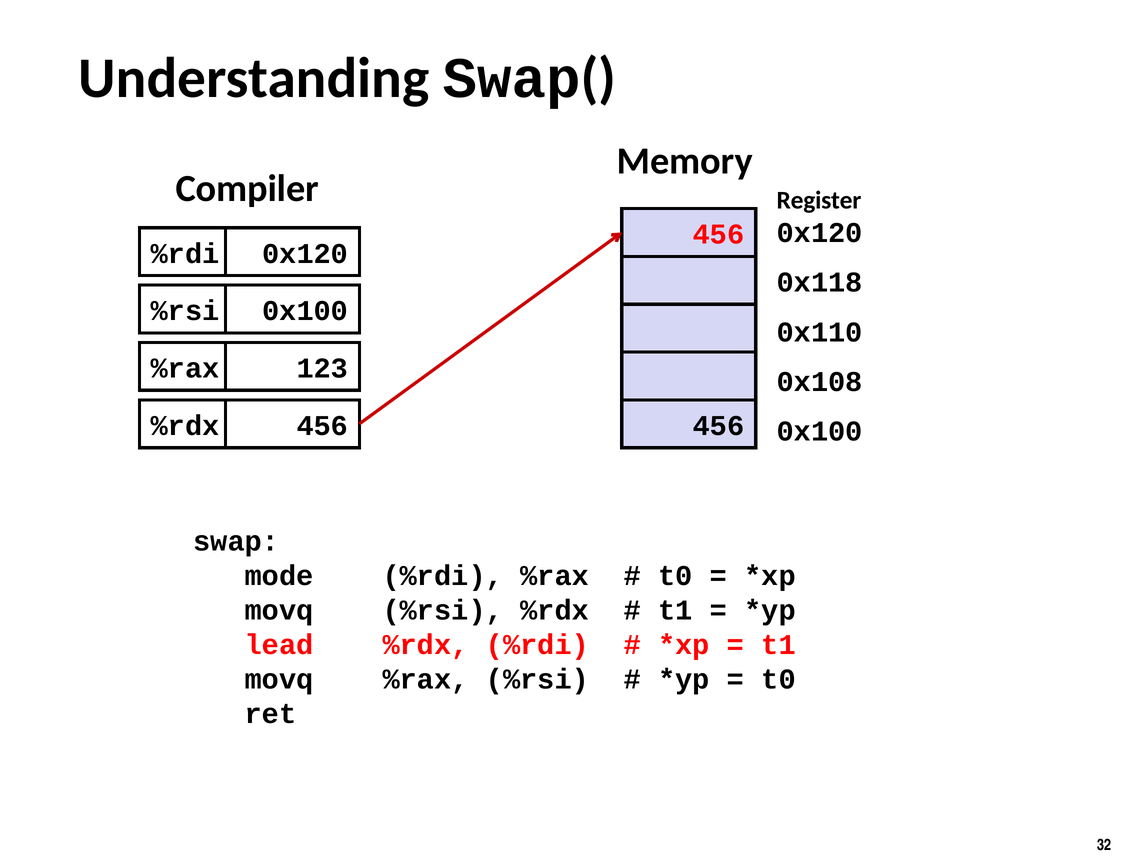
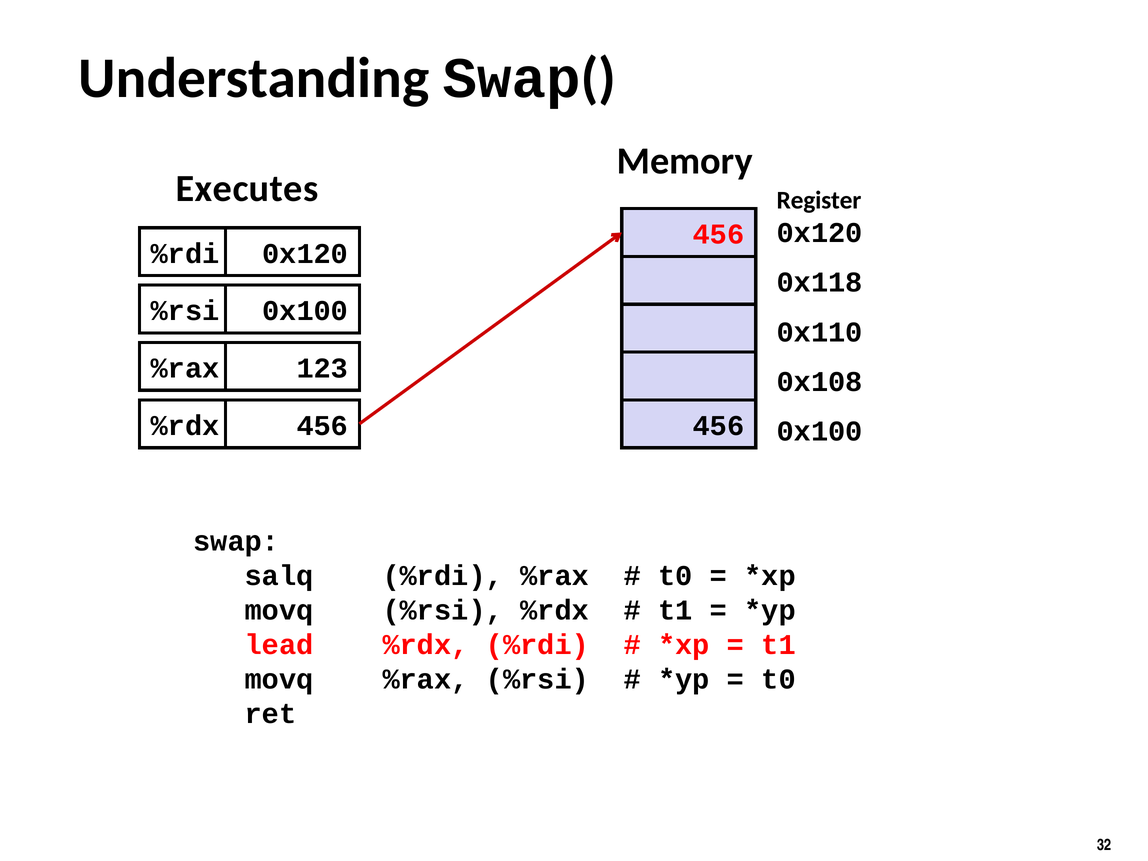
Compiler: Compiler -> Executes
mode: mode -> salq
